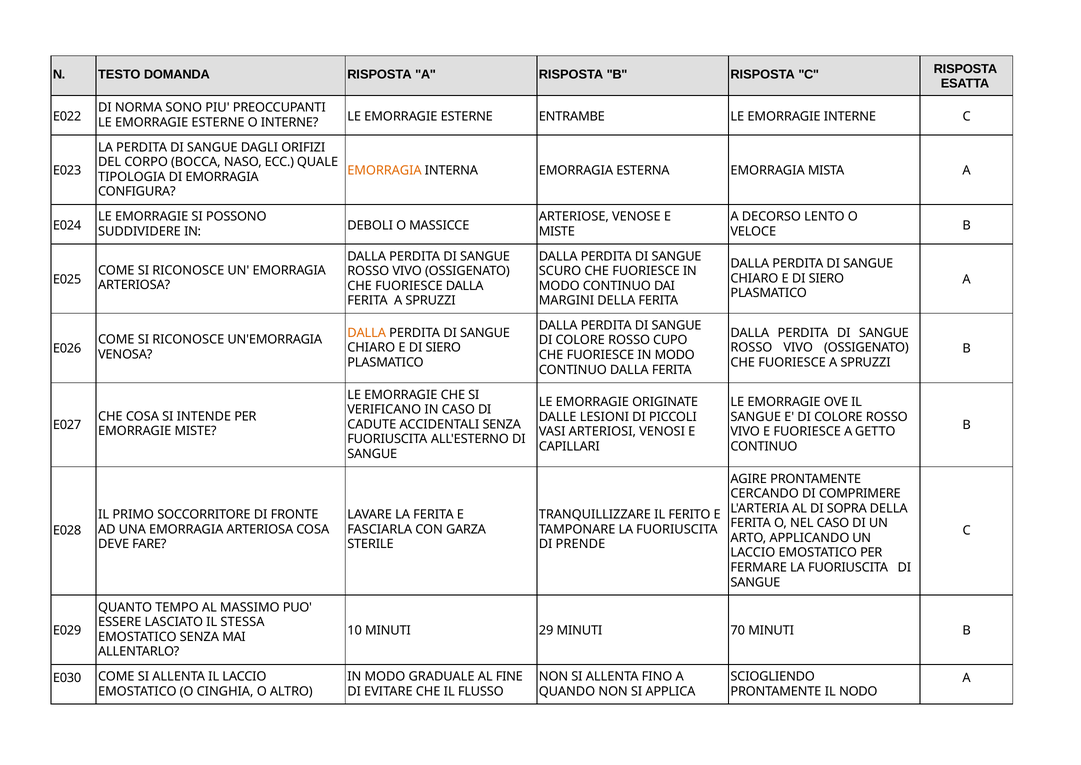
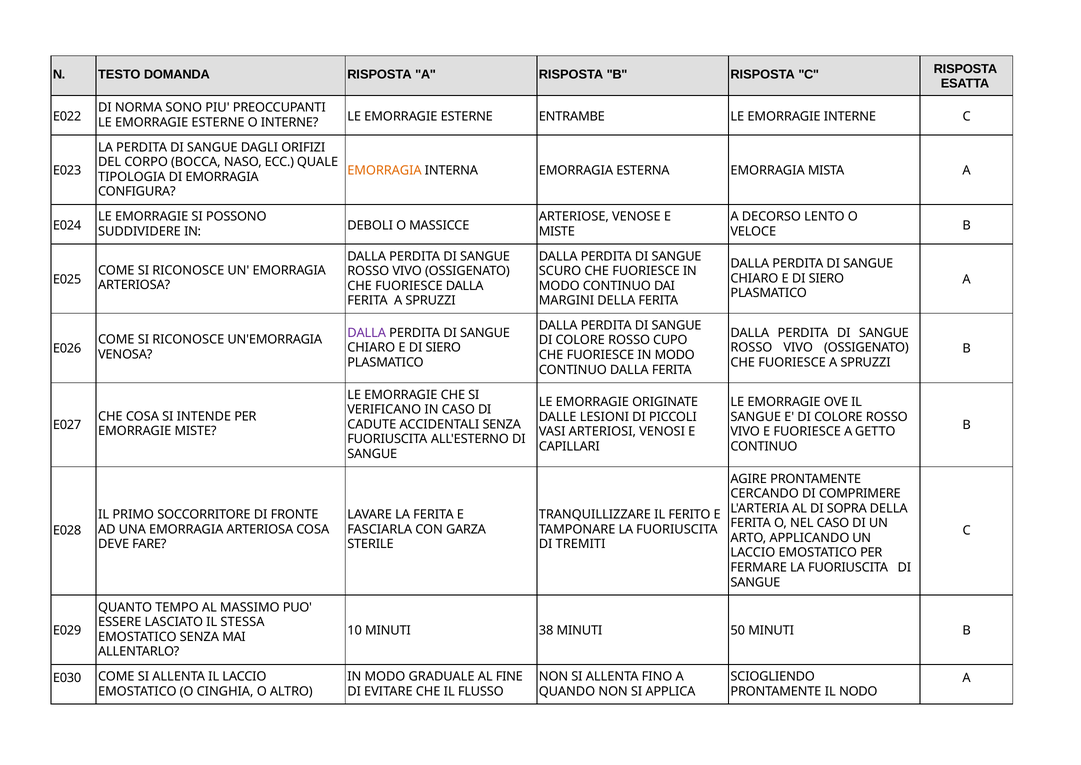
DALLA at (367, 333) colour: orange -> purple
PRENDE: PRENDE -> TREMITI
29: 29 -> 38
70: 70 -> 50
